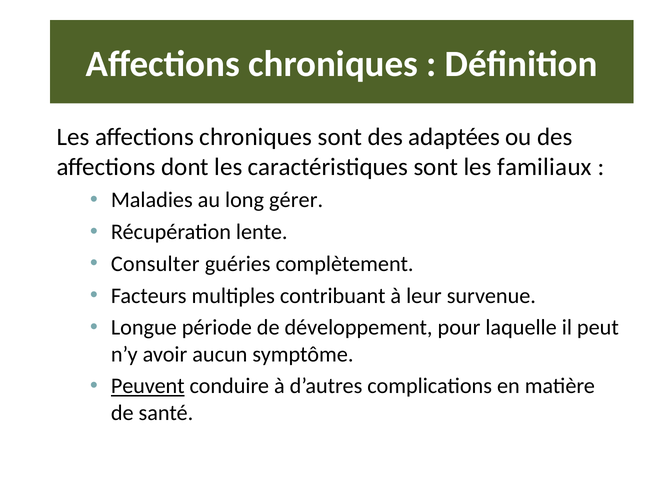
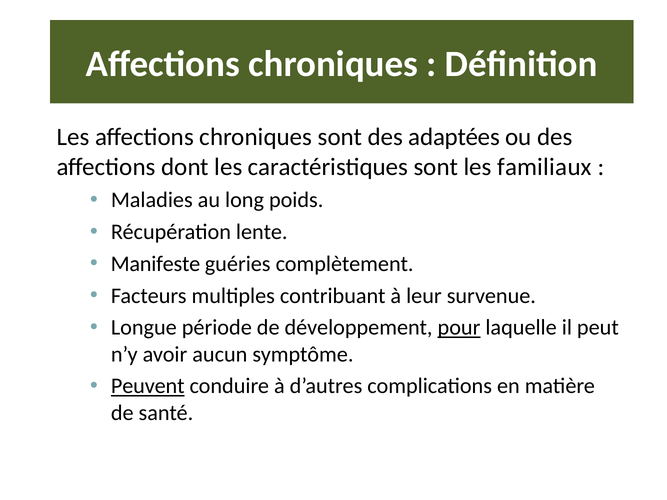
gérer: gérer -> poids
Consulter: Consulter -> Manifeste
pour underline: none -> present
